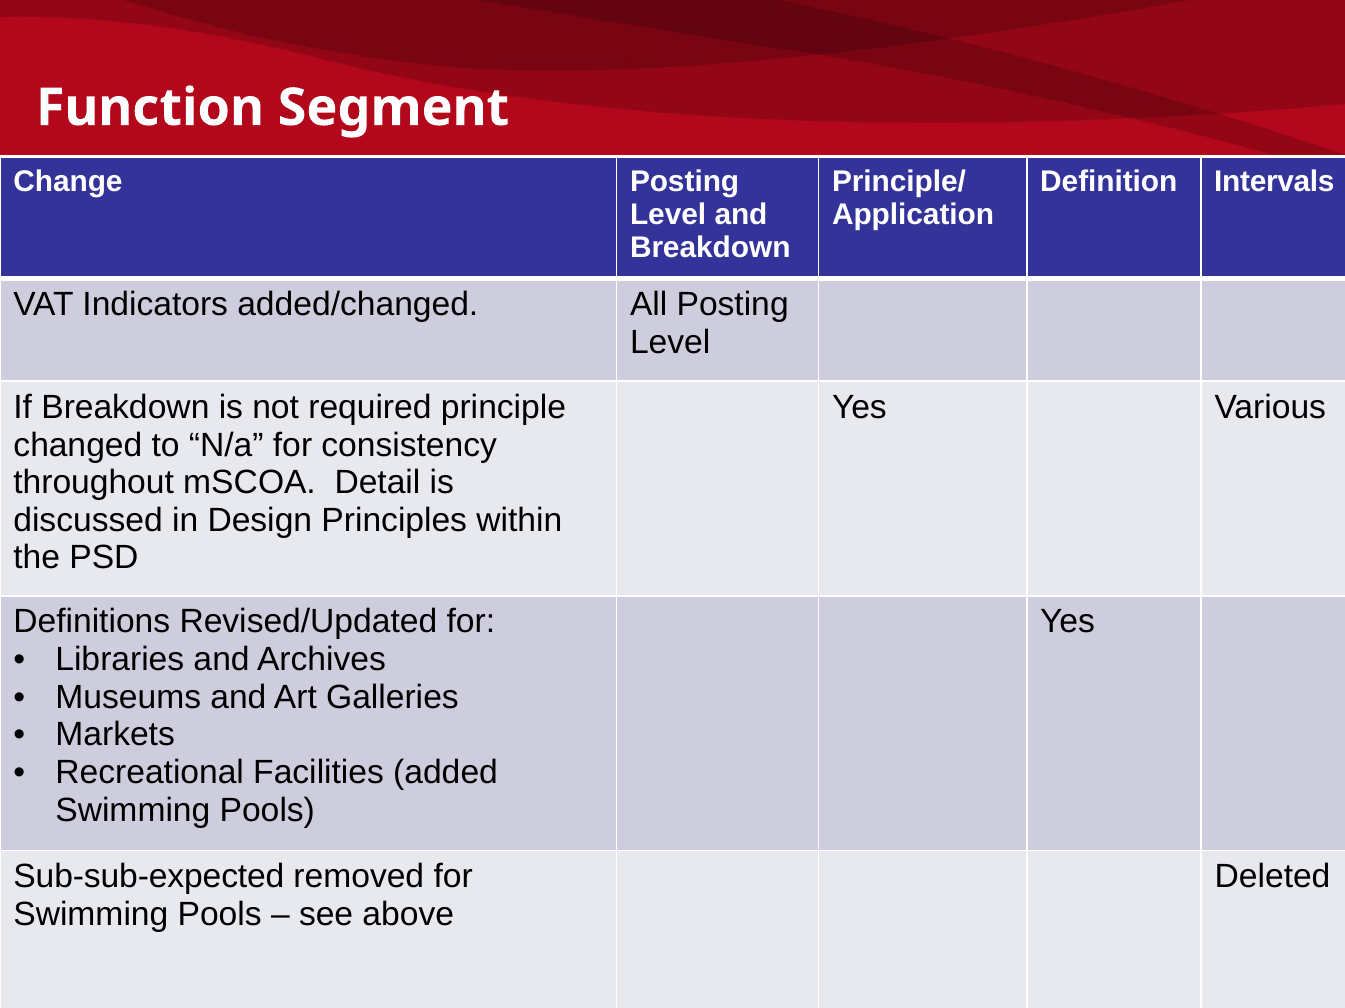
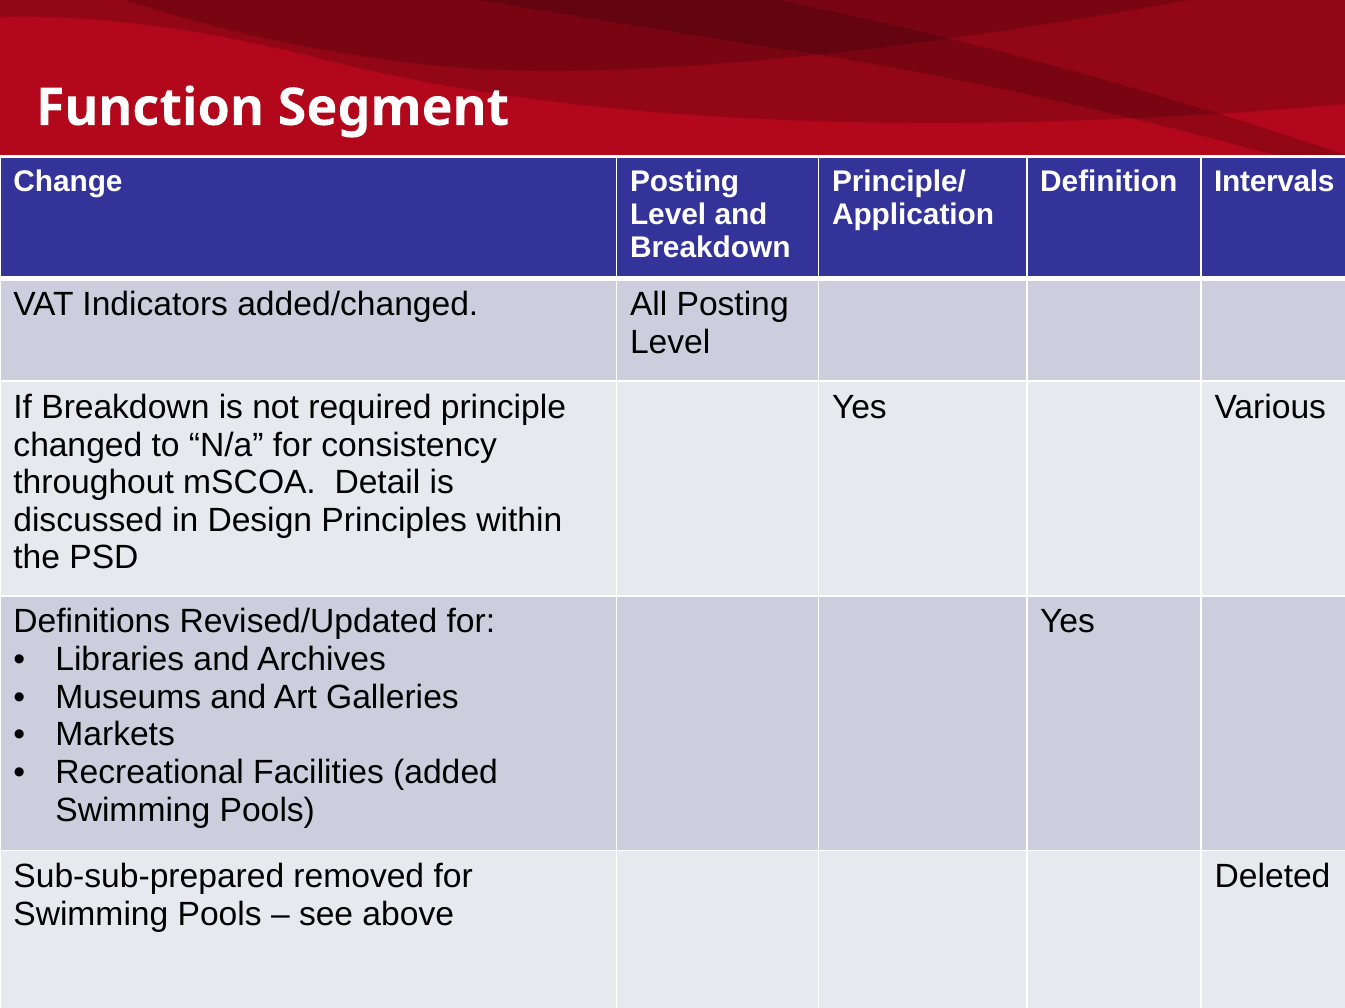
Sub-sub-expected: Sub-sub-expected -> Sub-sub-prepared
